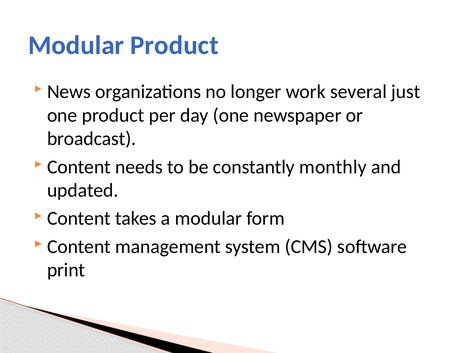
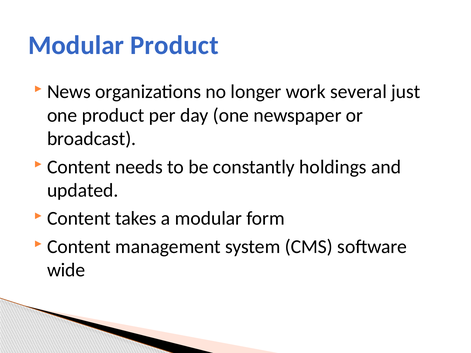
monthly: monthly -> holdings
print: print -> wide
